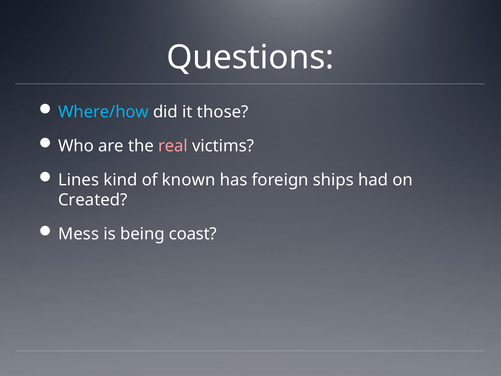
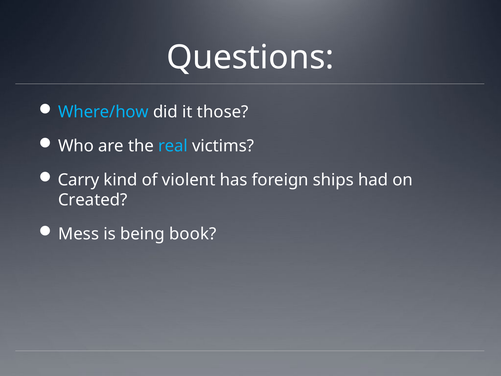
real colour: pink -> light blue
Lines: Lines -> Carry
known: known -> violent
coast: coast -> book
